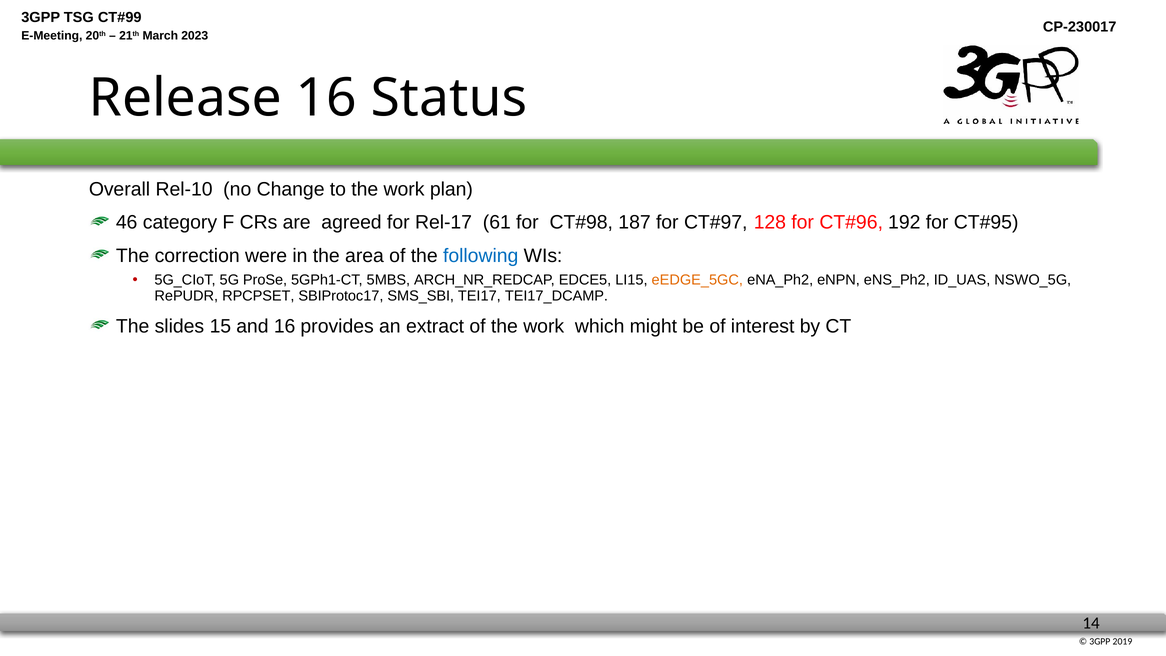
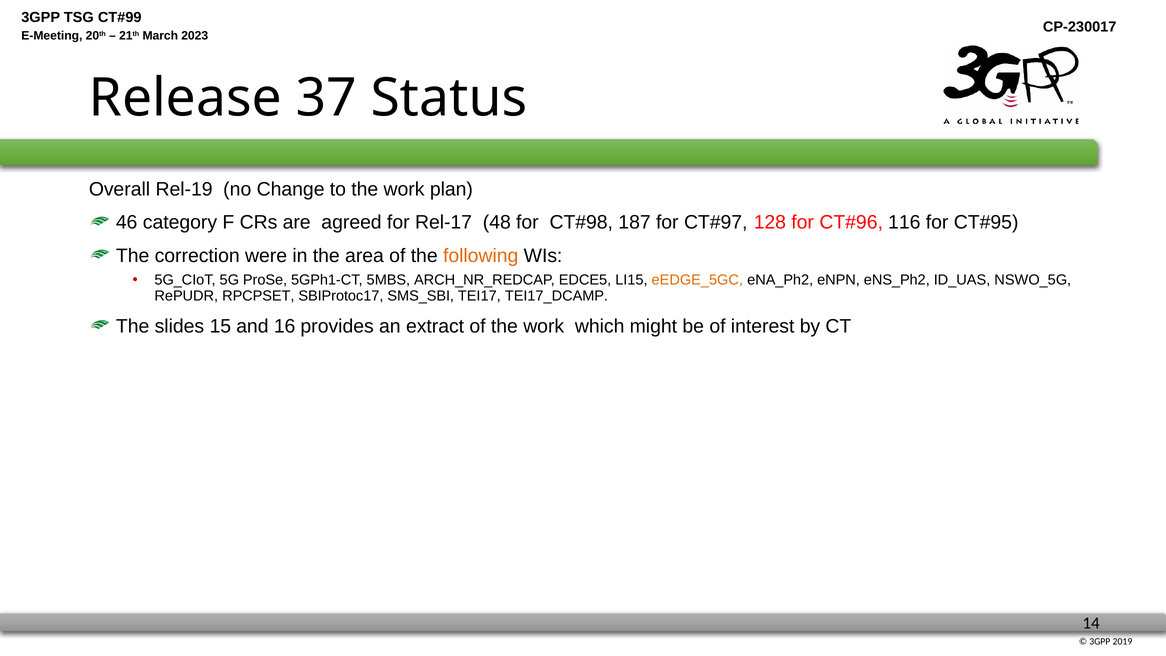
Release 16: 16 -> 37
Rel-10: Rel-10 -> Rel-19
61: 61 -> 48
192: 192 -> 116
following colour: blue -> orange
